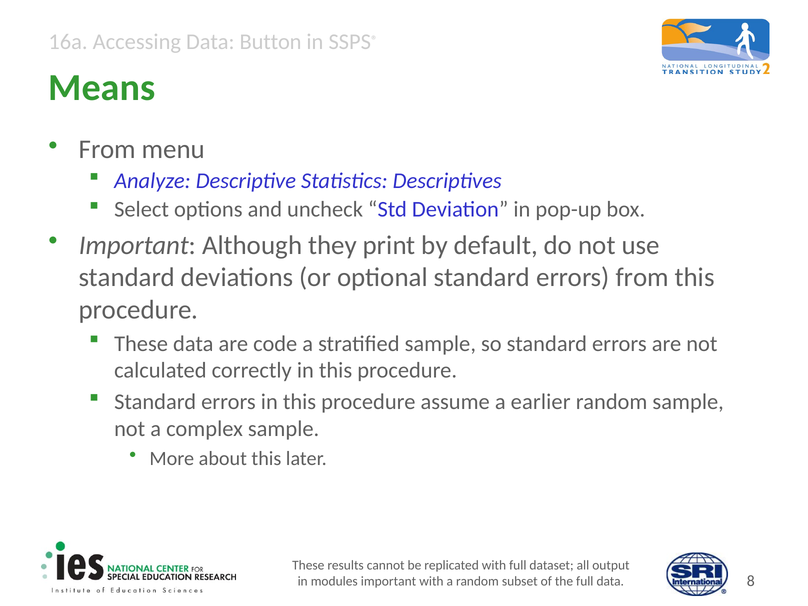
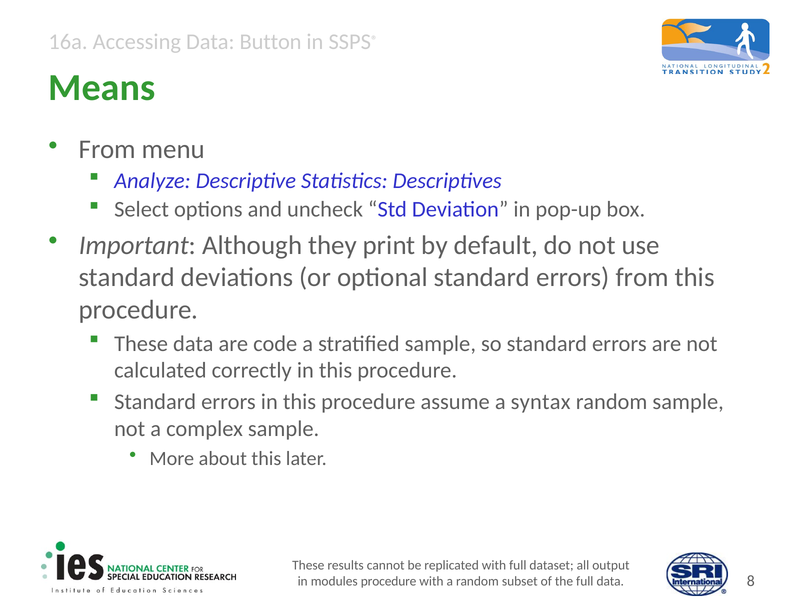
earlier: earlier -> syntax
modules important: important -> procedure
